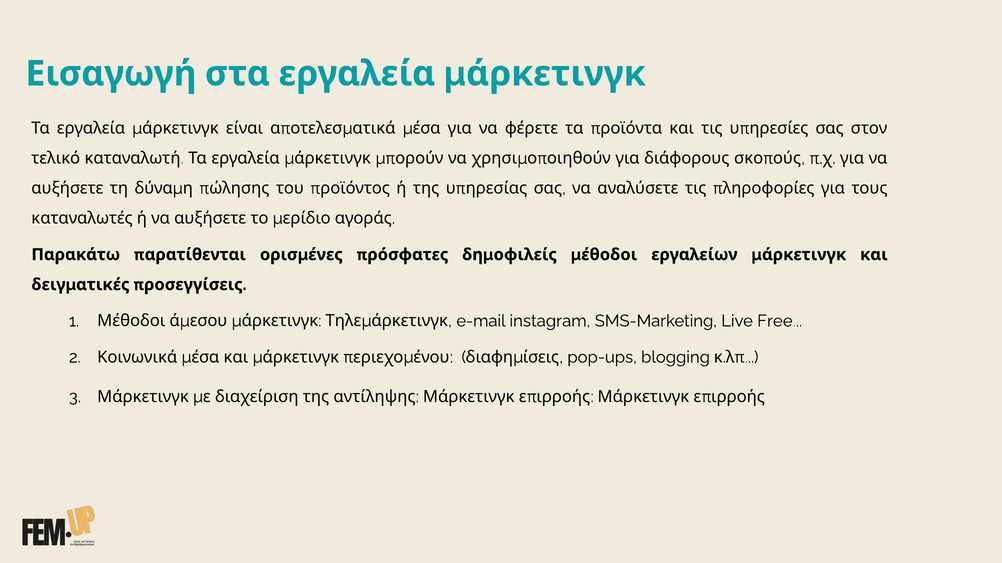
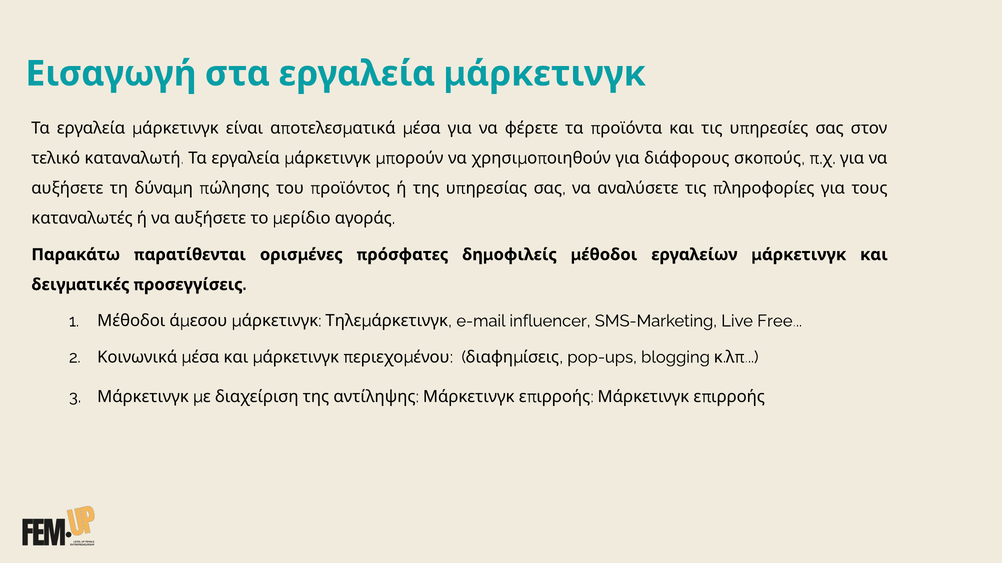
instagram: instagram -> influencer
